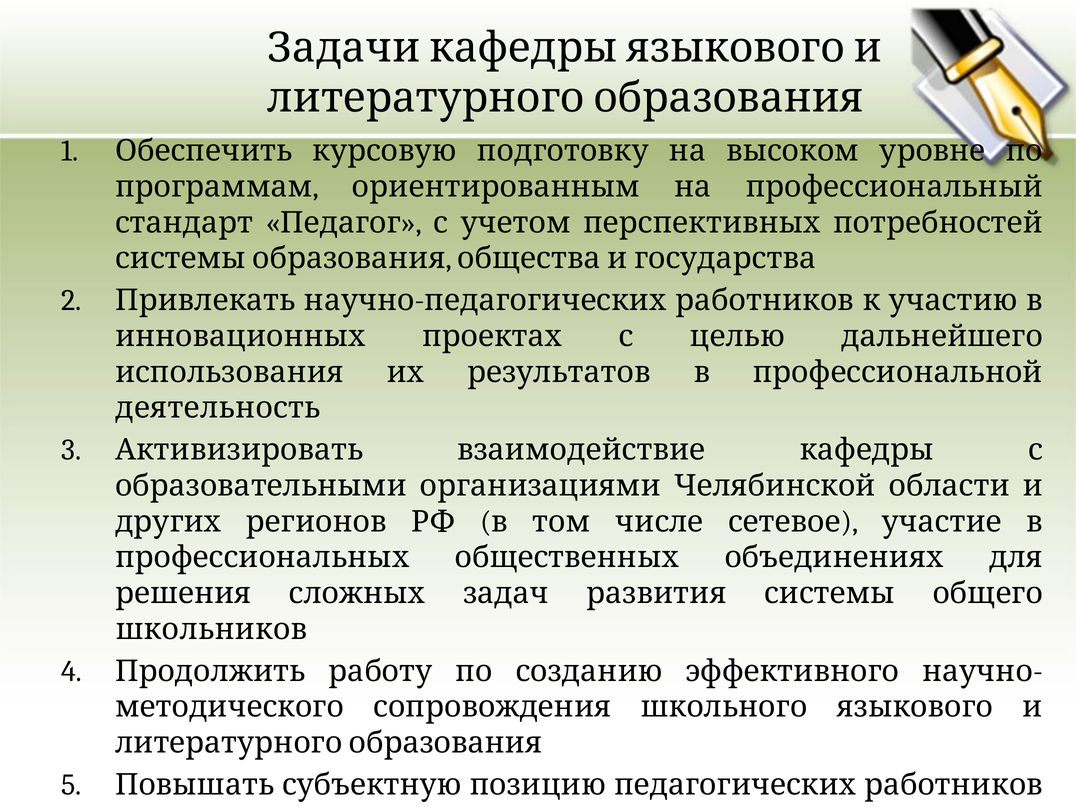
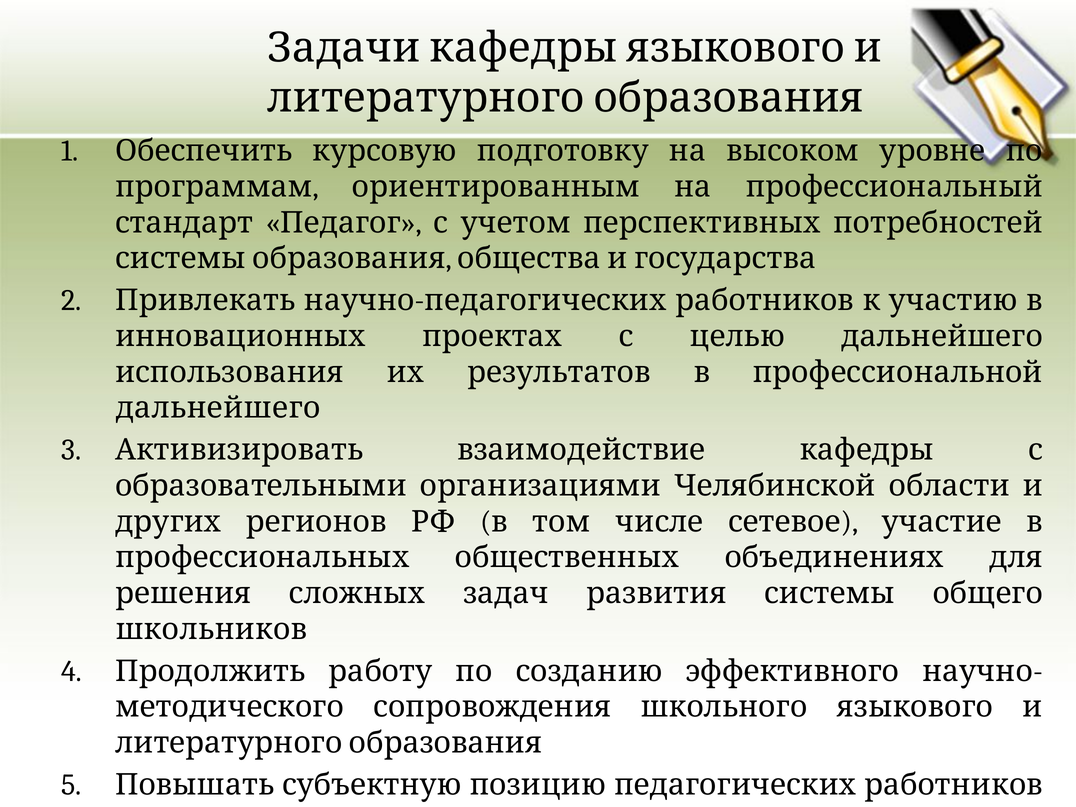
деятельность at (218, 408): деятельность -> дальнейшего
